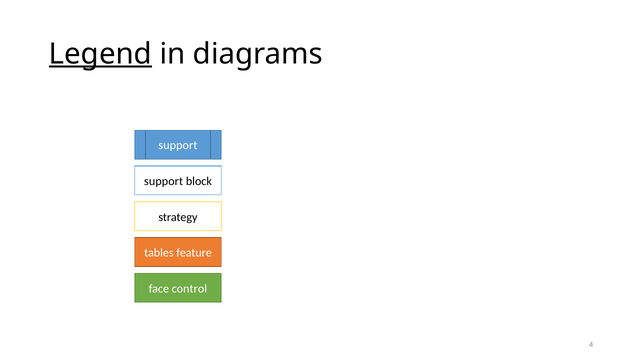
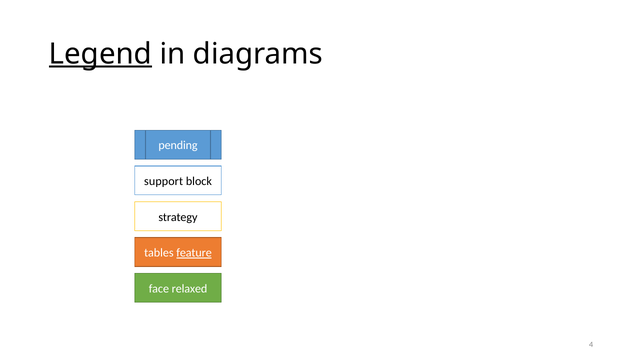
support at (178, 146): support -> pending
feature underline: none -> present
control: control -> relaxed
